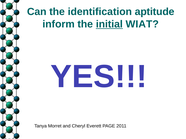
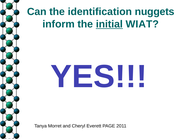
aptitude: aptitude -> nuggets
